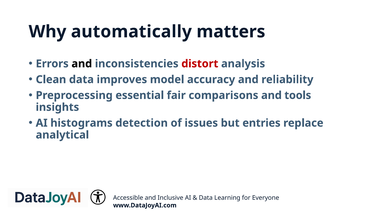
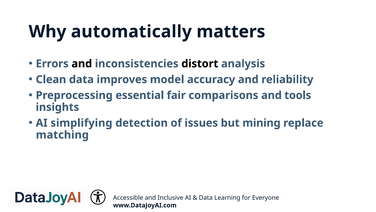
distort colour: red -> black
histograms: histograms -> simplifying
entries: entries -> mining
analytical: analytical -> matching
